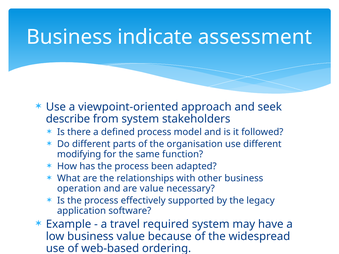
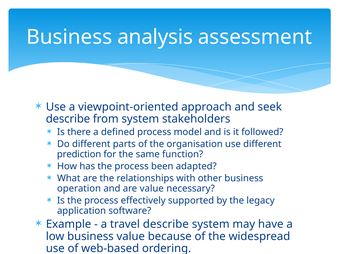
indicate: indicate -> analysis
modifying: modifying -> prediction
travel required: required -> describe
